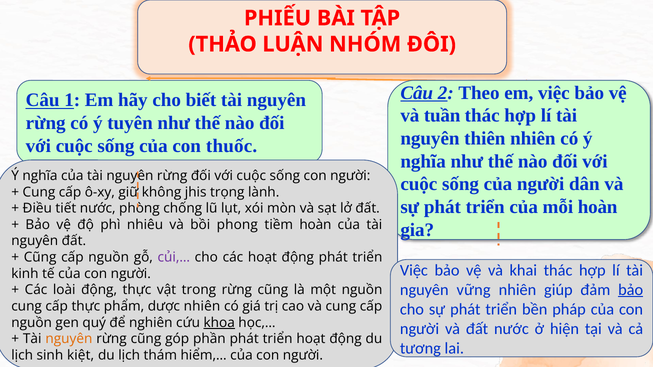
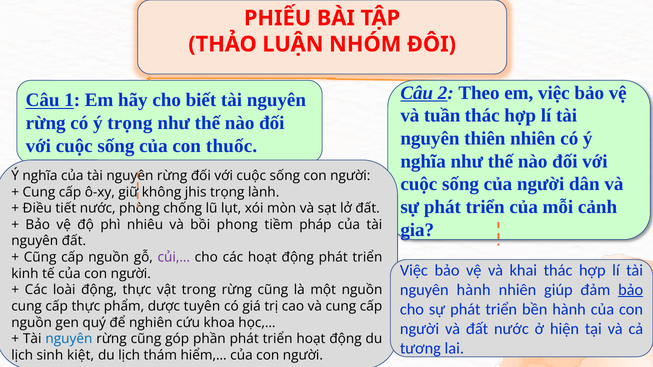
ý tuyên: tuyên -> trọng
mỗi hoàn: hoàn -> cảnh
tiềm hoàn: hoàn -> pháp
nguyên vững: vững -> hành
dược nhiên: nhiên -> tuyên
bền pháp: pháp -> hành
khoa underline: present -> none
nguyên at (69, 339) colour: orange -> blue
